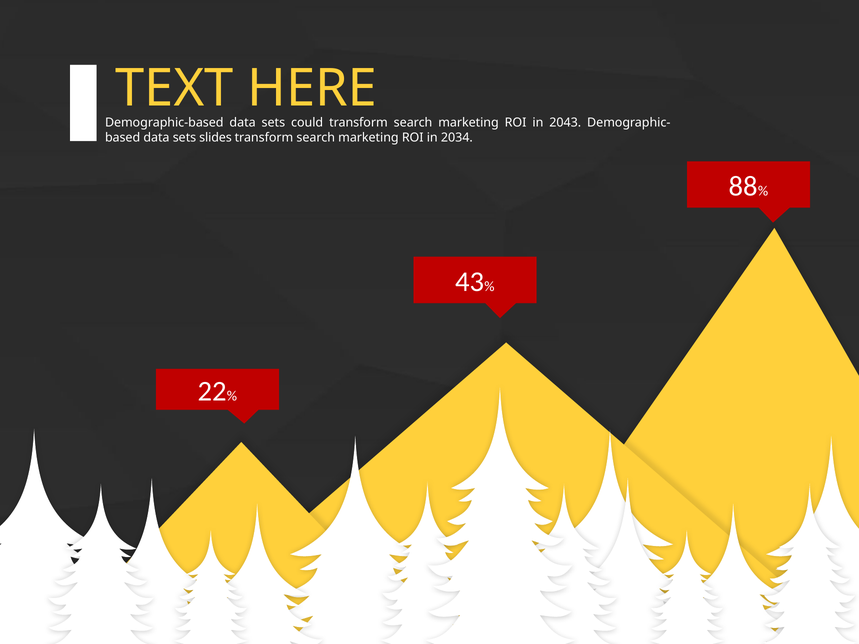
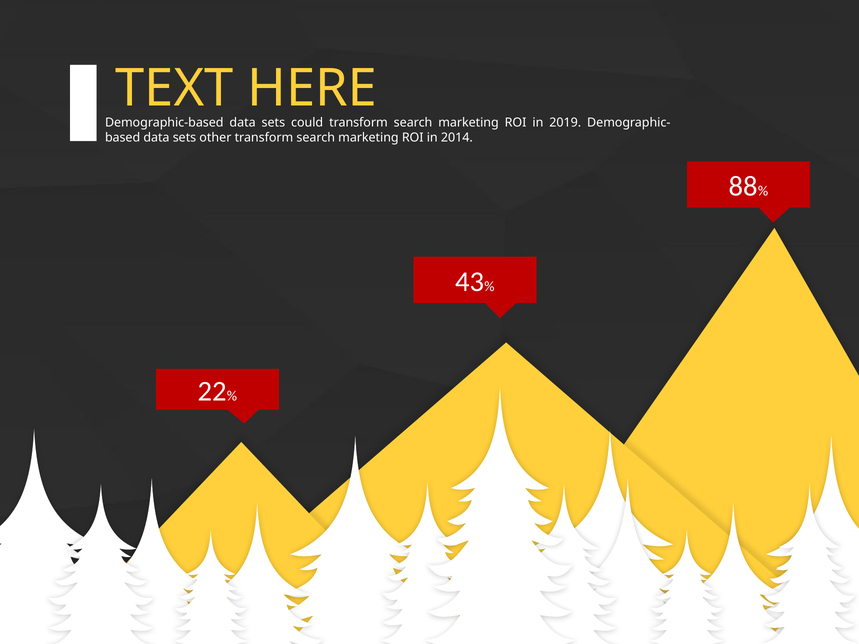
2043: 2043 -> 2019
slides: slides -> other
2034: 2034 -> 2014
